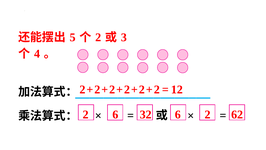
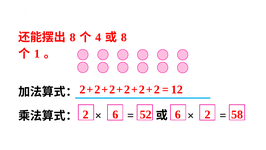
5 at (73, 37): 5 -> 8
2 at (98, 37): 2 -> 4
3 at (124, 37): 3 -> 8
4: 4 -> 1
32: 32 -> 52
62: 62 -> 58
